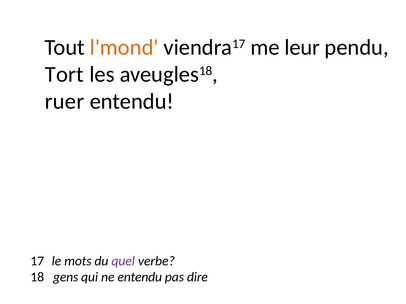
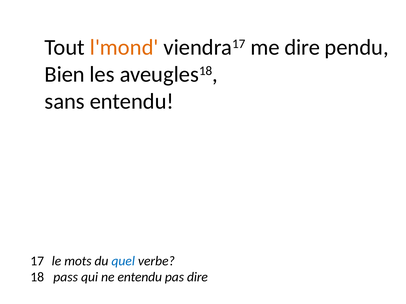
me leur: leur -> dire
Tort: Tort -> Bien
ruer: ruer -> sans
quel colour: purple -> blue
gens: gens -> pass
